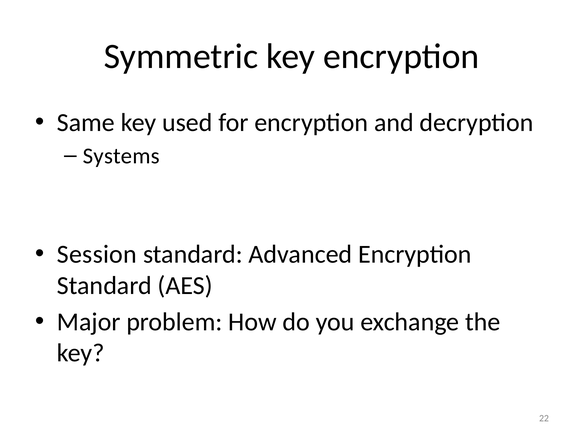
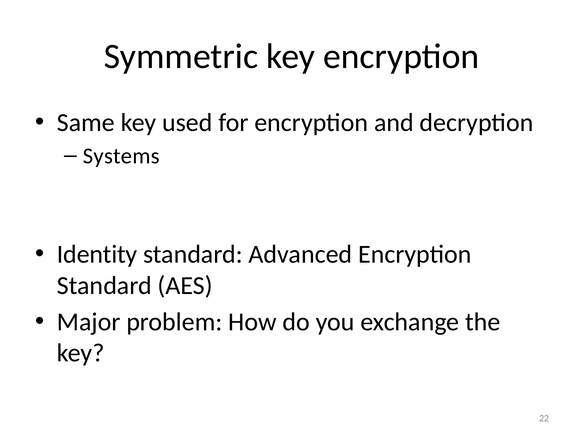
Session: Session -> Identity
